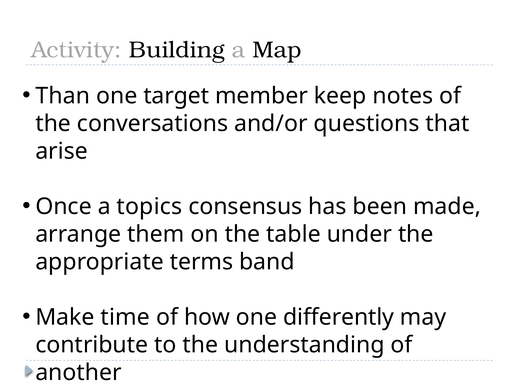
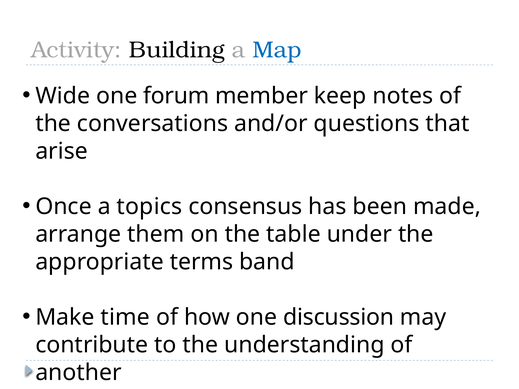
Map colour: black -> blue
Than: Than -> Wide
target: target -> forum
differently: differently -> discussion
